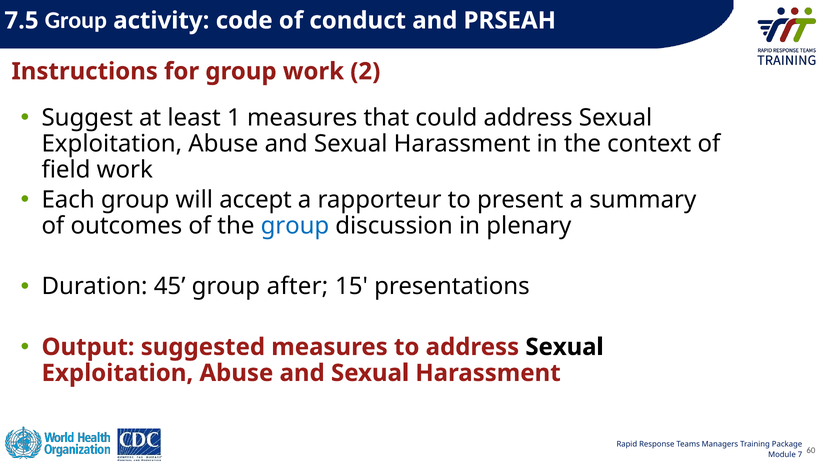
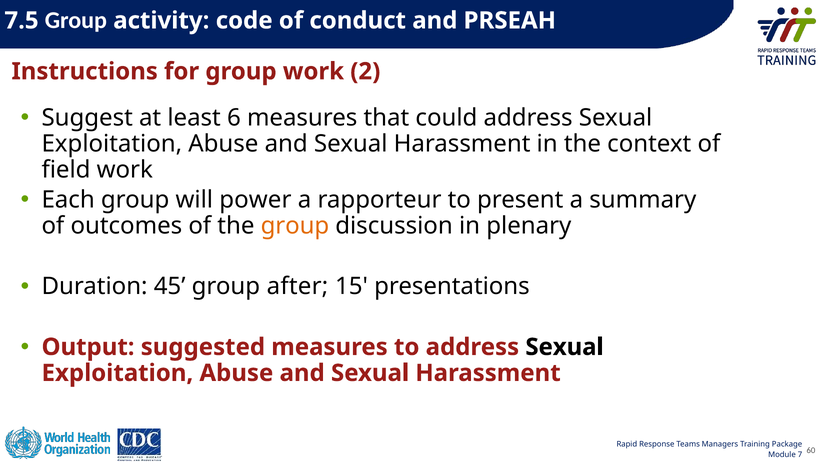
1: 1 -> 6
accept: accept -> power
group at (295, 226) colour: blue -> orange
